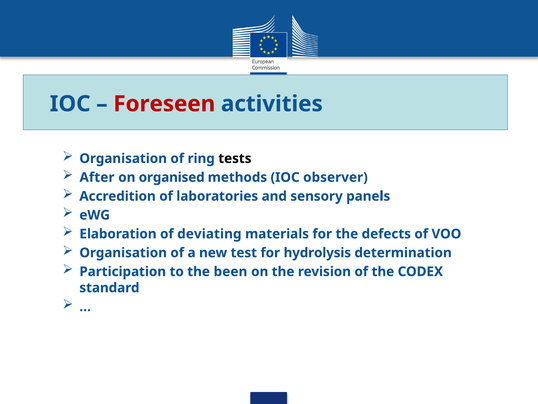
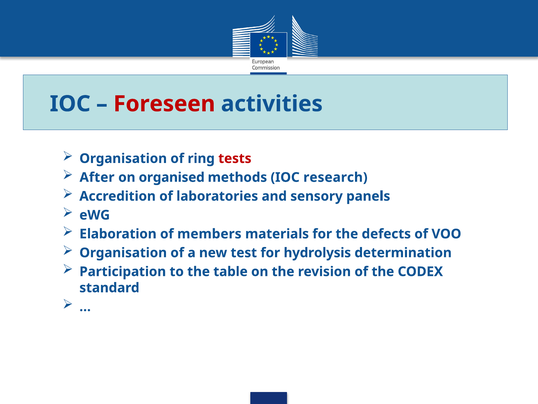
tests colour: black -> red
observer: observer -> research
deviating: deviating -> members
been: been -> table
